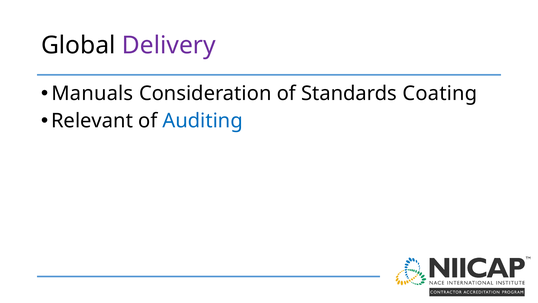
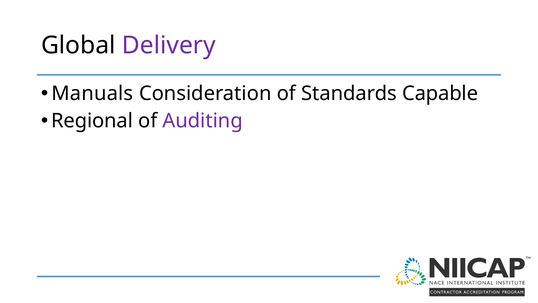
Coating: Coating -> Capable
Relevant: Relevant -> Regional
Auditing colour: blue -> purple
